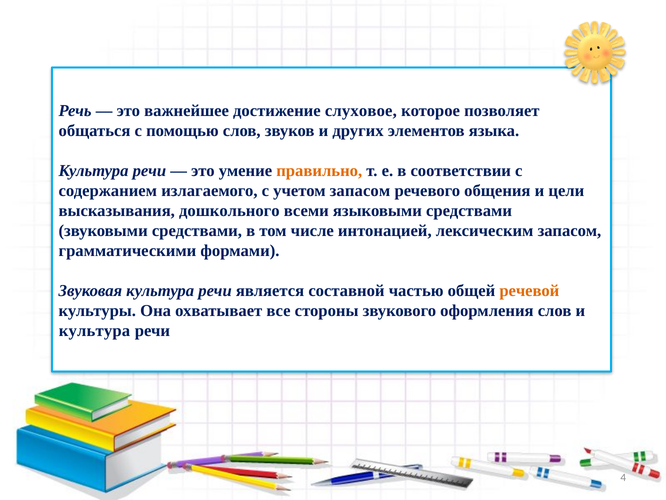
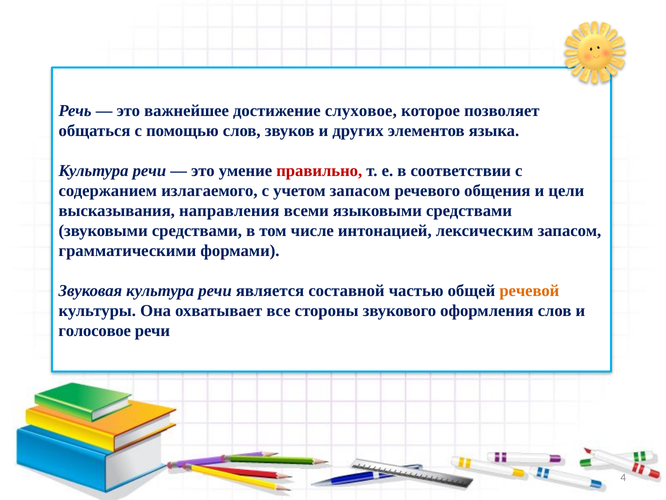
правильно colour: orange -> red
дошкольного: дошкольного -> направления
культура at (95, 330): культура -> голосовое
